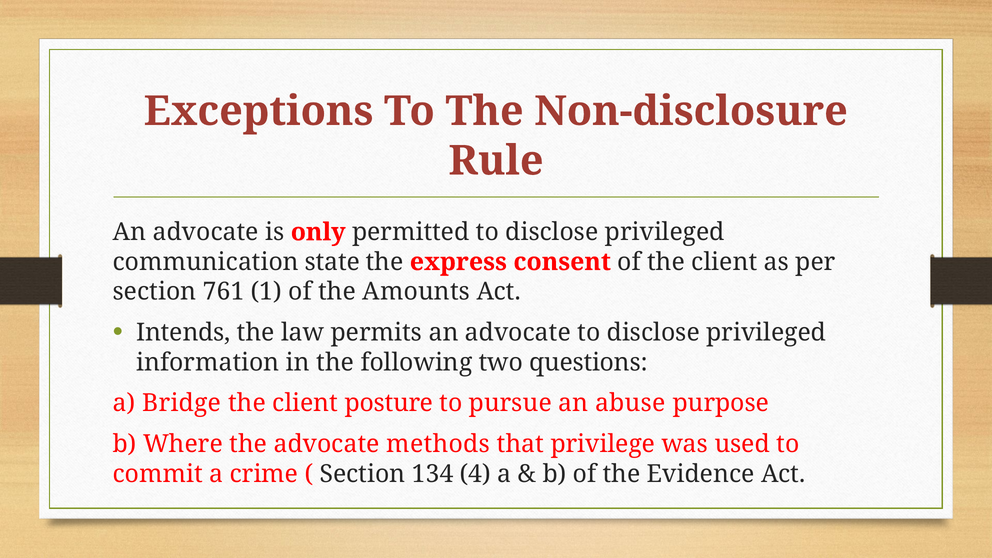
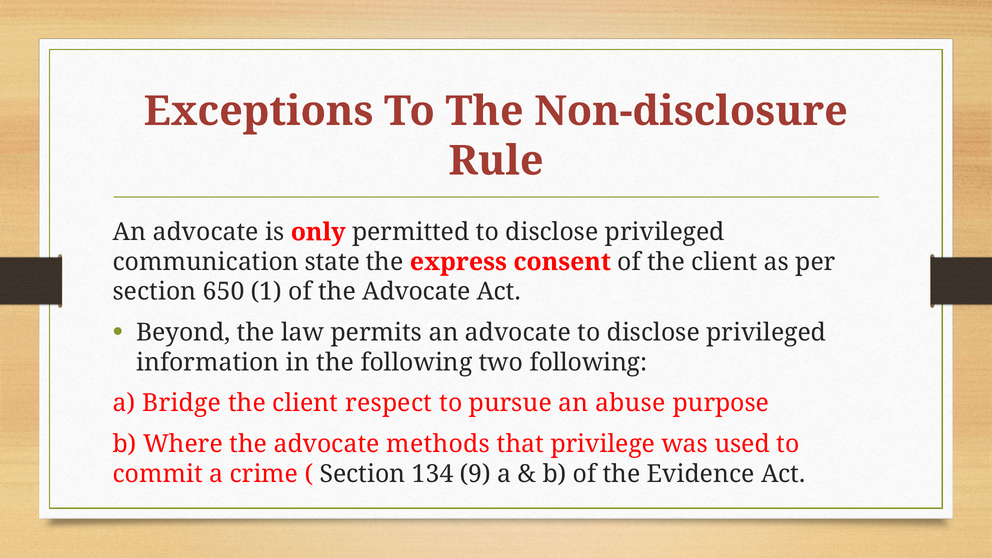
761: 761 -> 650
of the Amounts: Amounts -> Advocate
Intends: Intends -> Beyond
two questions: questions -> following
posture: posture -> respect
4: 4 -> 9
